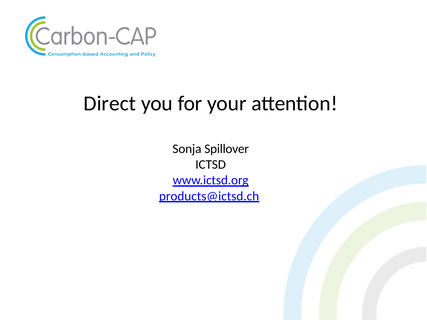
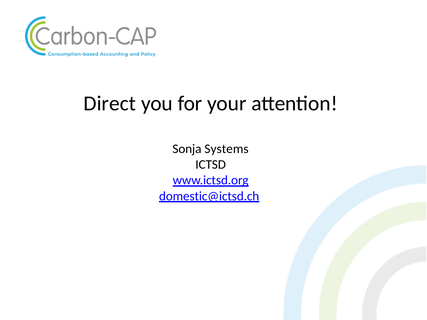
Spillover: Spillover -> Systems
products@ictsd.ch: products@ictsd.ch -> domestic@ictsd.ch
